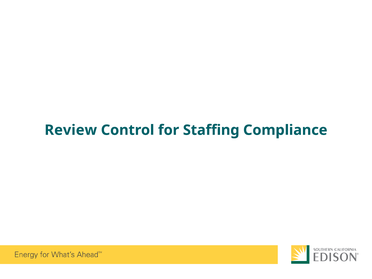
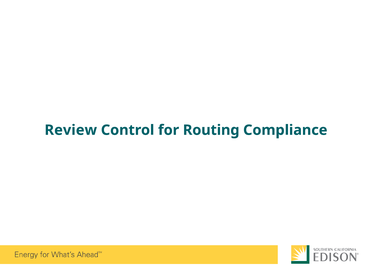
Staffing: Staffing -> Routing
